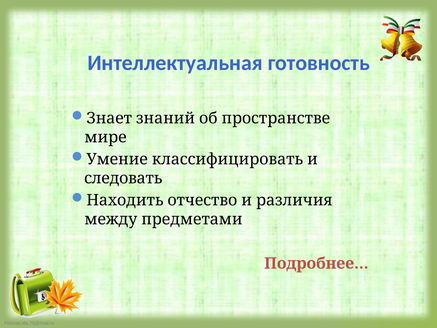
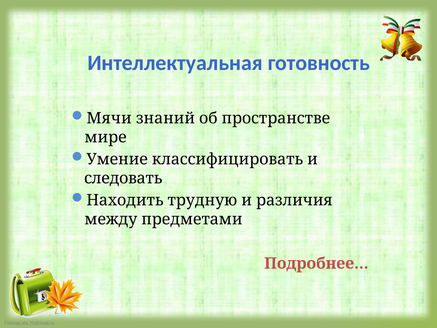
Знает: Знает -> Мячи
отчество: отчество -> трудную
